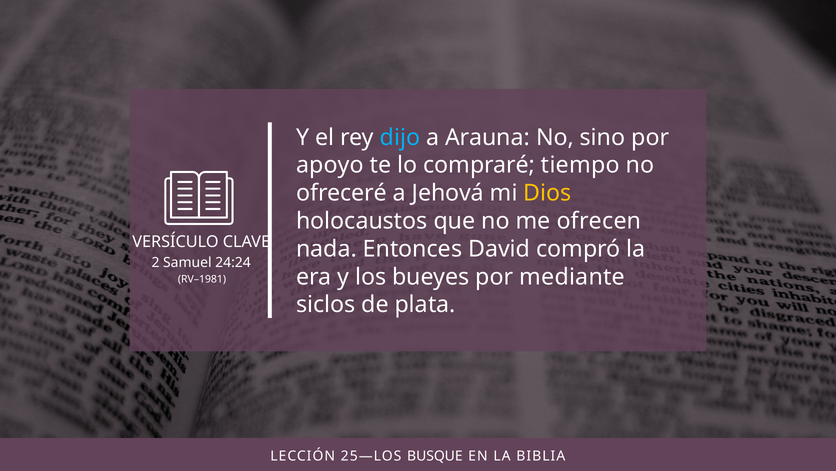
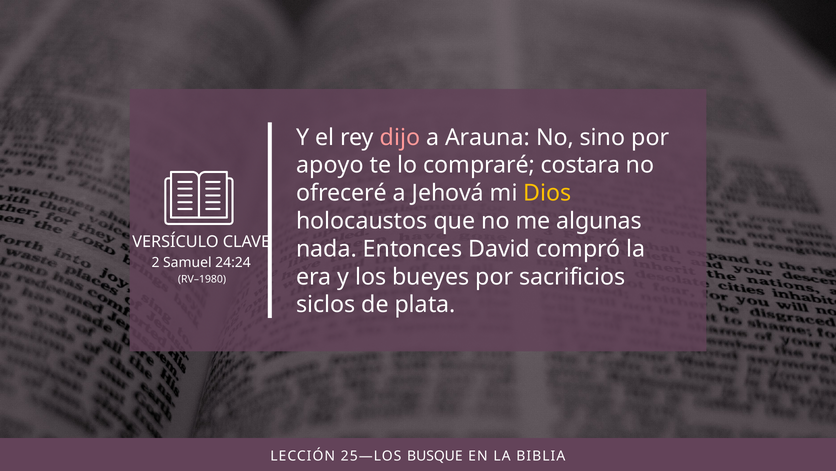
dijo colour: light blue -> pink
tiempo: tiempo -> costara
ofrecen: ofrecen -> algunas
mediante: mediante -> sacrificios
RV–1981: RV–1981 -> RV–1980
